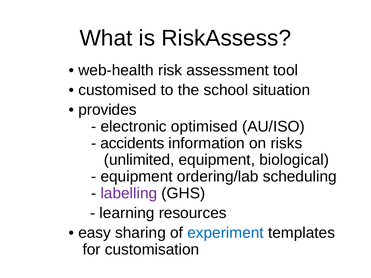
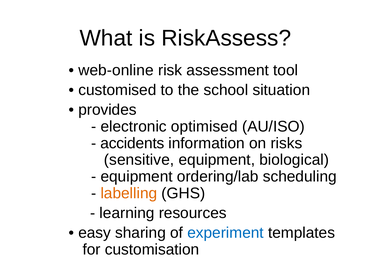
web-health: web-health -> web-online
unlimited: unlimited -> sensitive
labelling colour: purple -> orange
